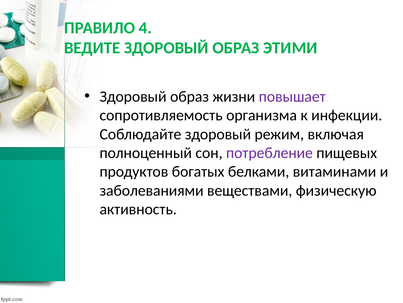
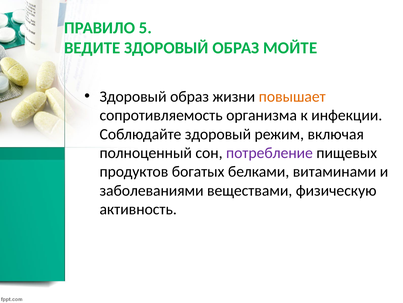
4: 4 -> 5
ЭТИМИ: ЭТИМИ -> МОЙТЕ
повышает colour: purple -> orange
